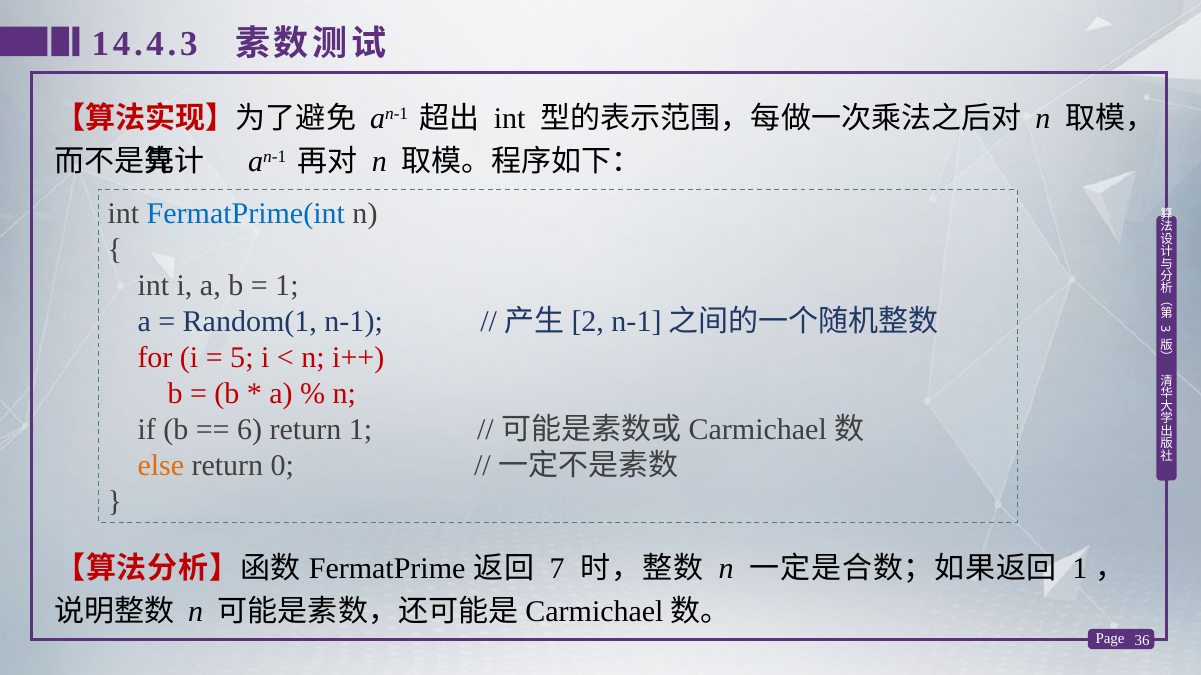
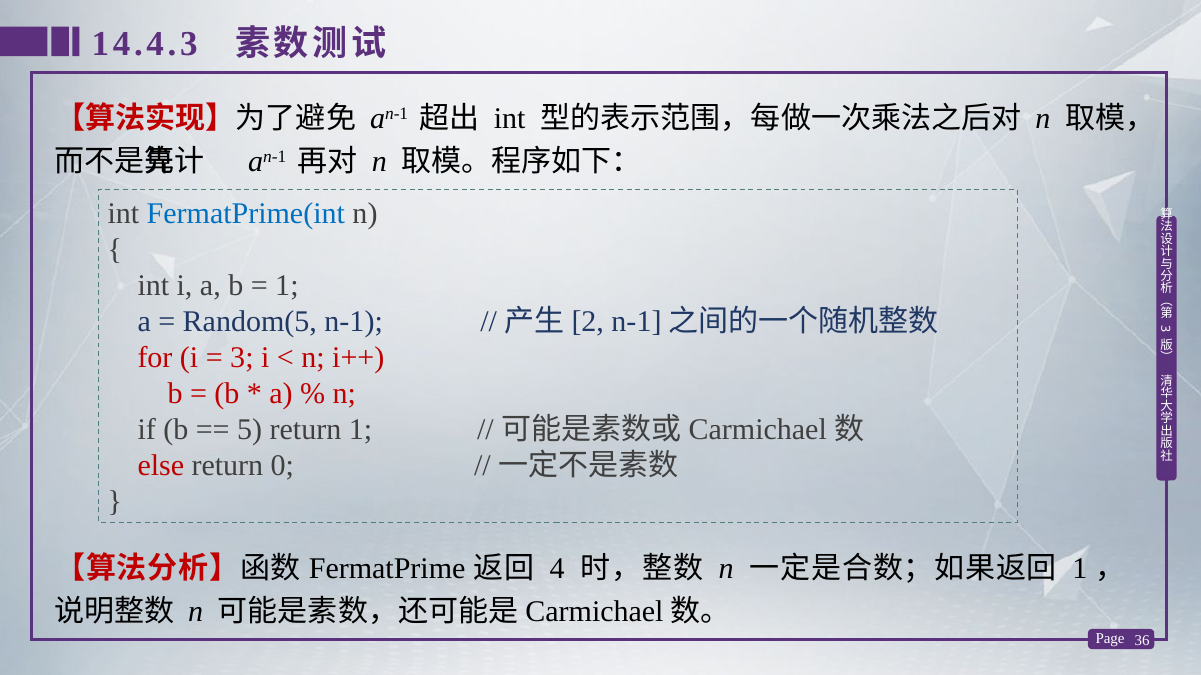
Random(1: Random(1 -> Random(5
5 at (242, 358): 5 -> 3
6: 6 -> 5
else colour: orange -> red
7: 7 -> 4
